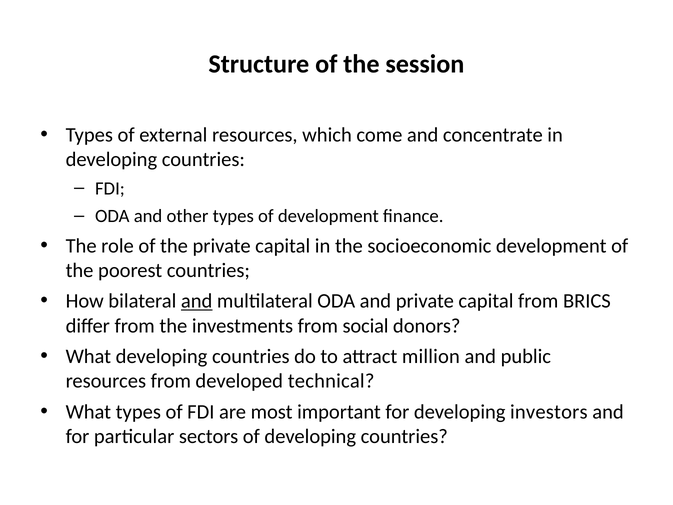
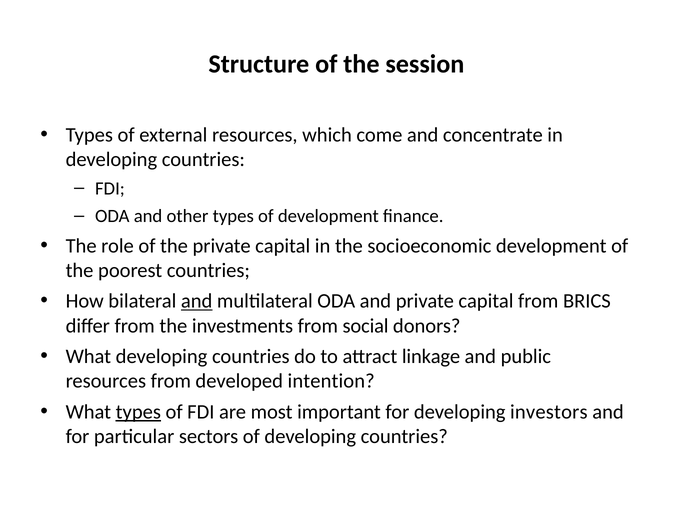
million: million -> linkage
technical: technical -> intention
types at (138, 412) underline: none -> present
